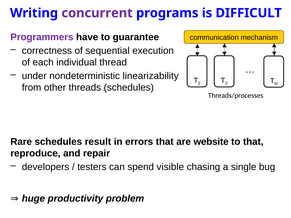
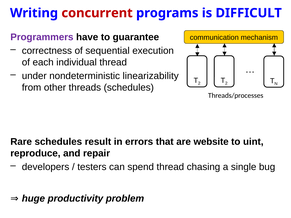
concurrent colour: purple -> red
to that: that -> uint
spend visible: visible -> thread
